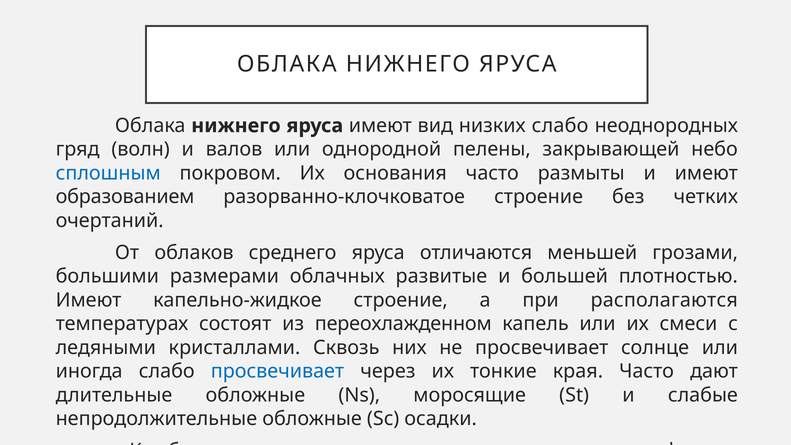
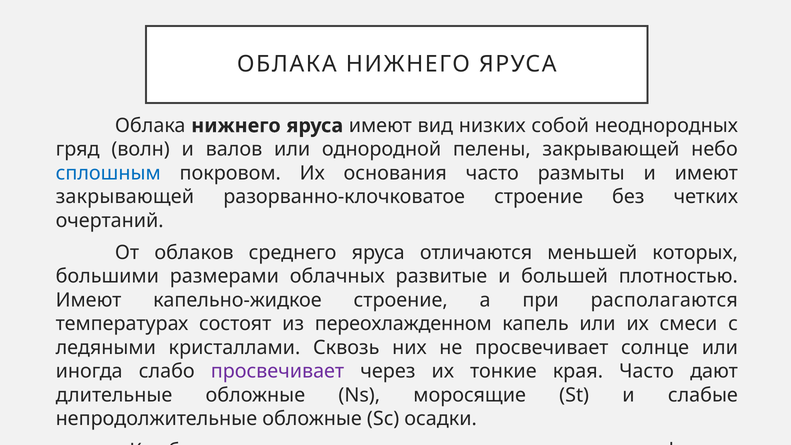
низких слабо: слабо -> собой
образованием at (125, 197): образованием -> закрывающей
грозами: грозами -> которых
просвечивает at (278, 371) colour: blue -> purple
